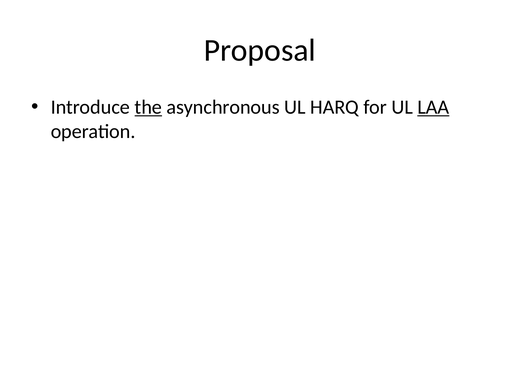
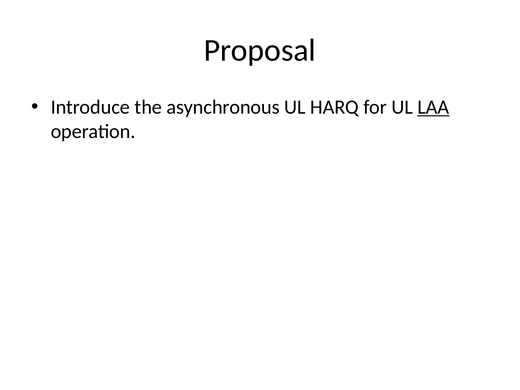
the underline: present -> none
